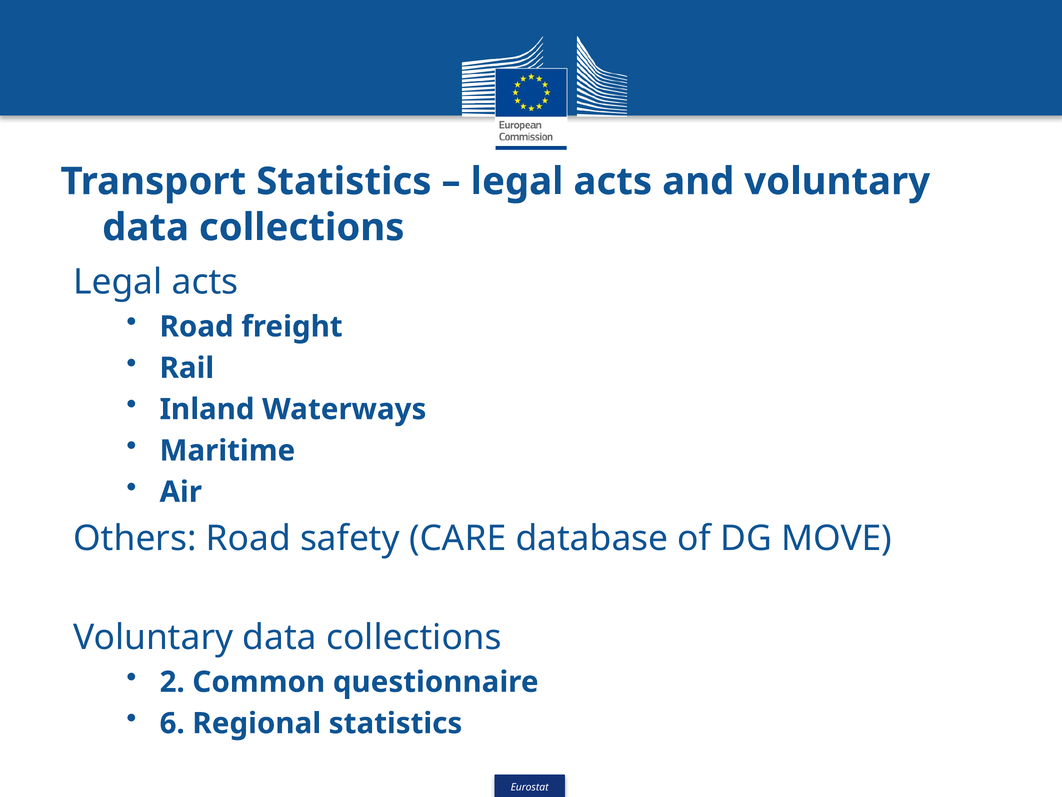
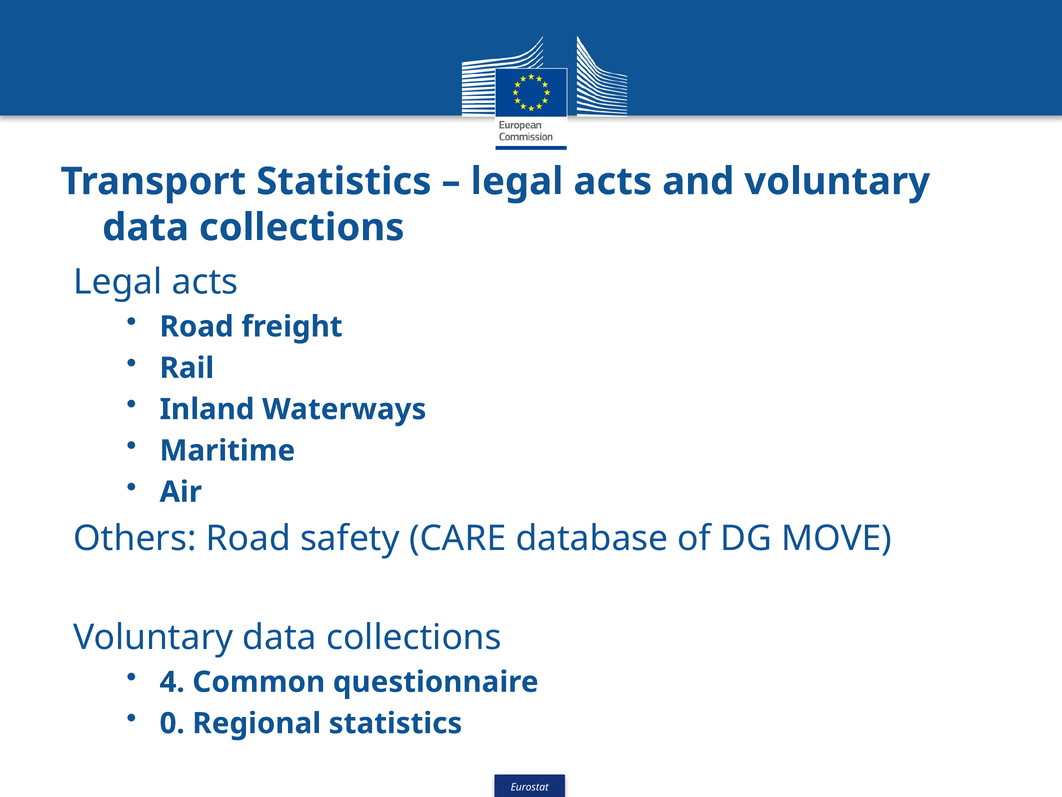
2 at (172, 682): 2 -> 4
6: 6 -> 0
